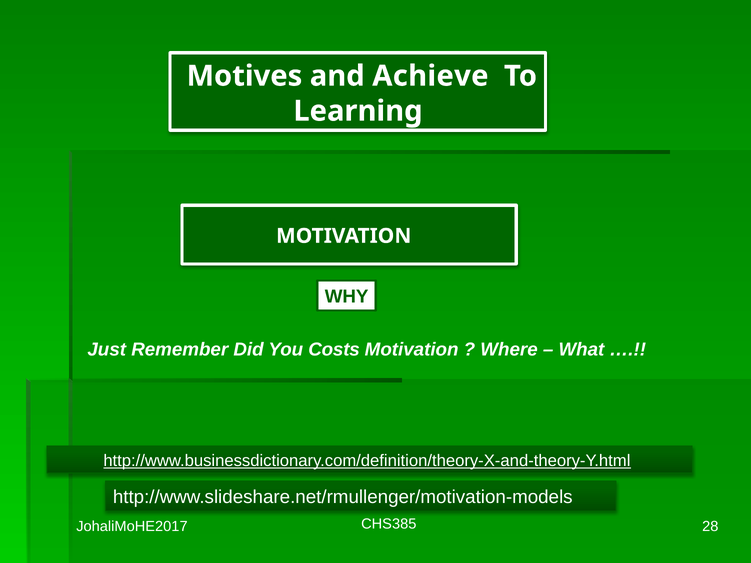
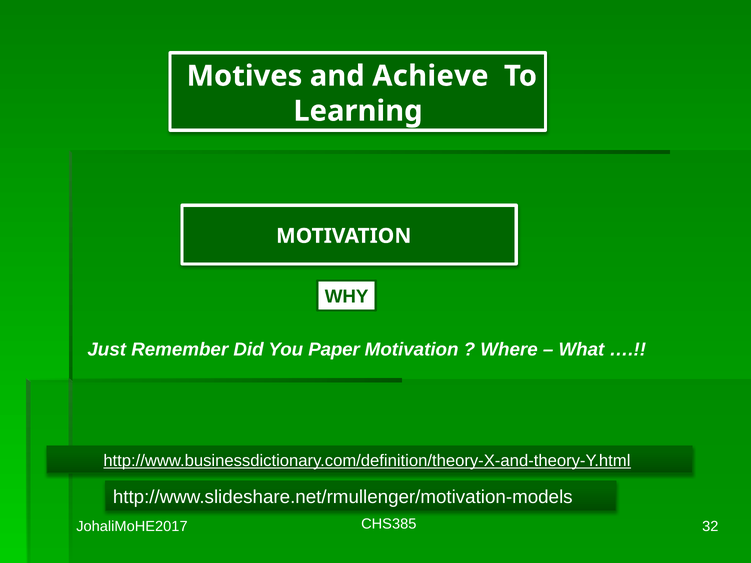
Costs: Costs -> Paper
28: 28 -> 32
